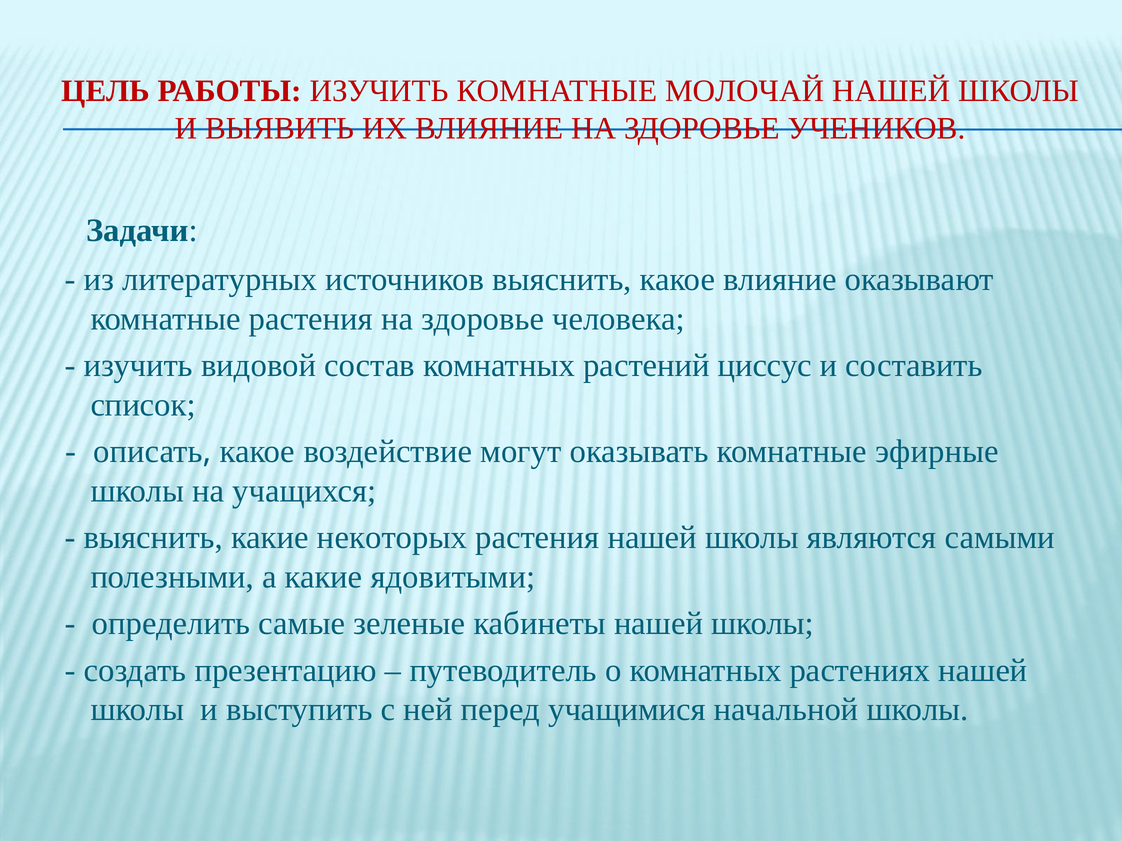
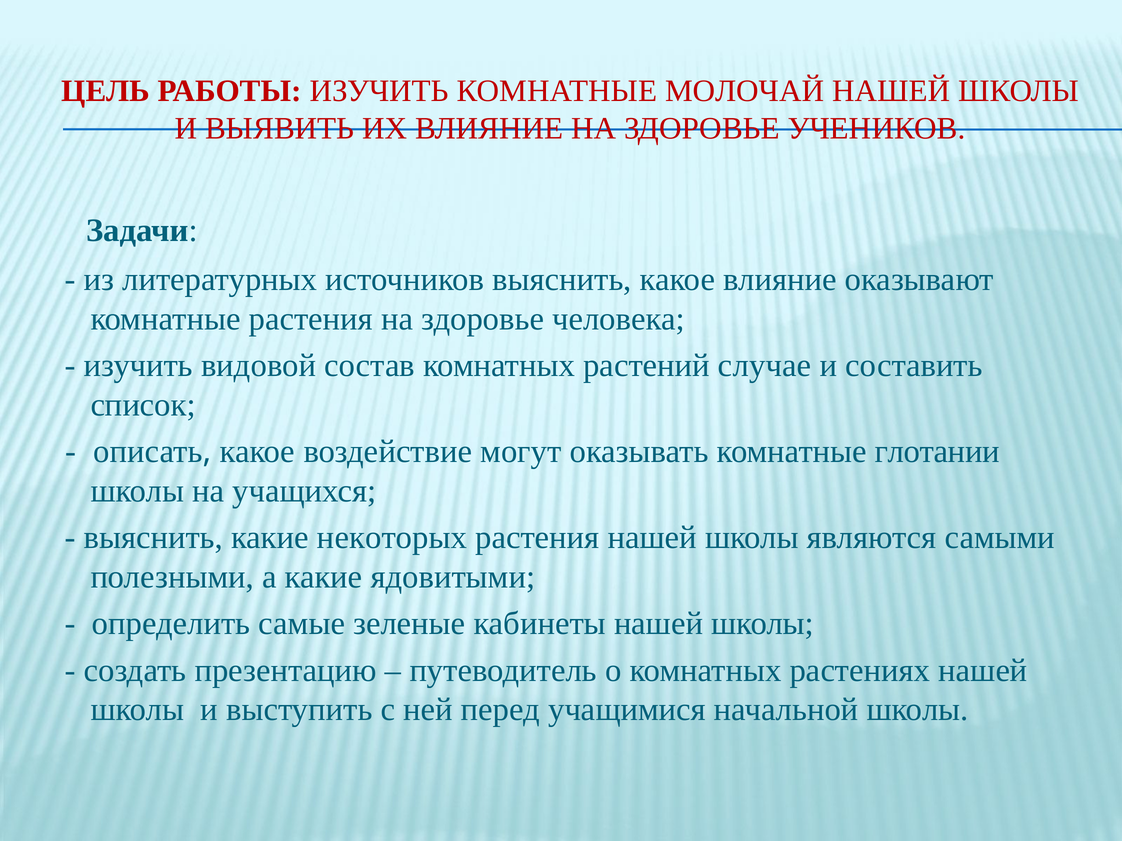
циссус: циссус -> случае
эфирные: эфирные -> глотании
